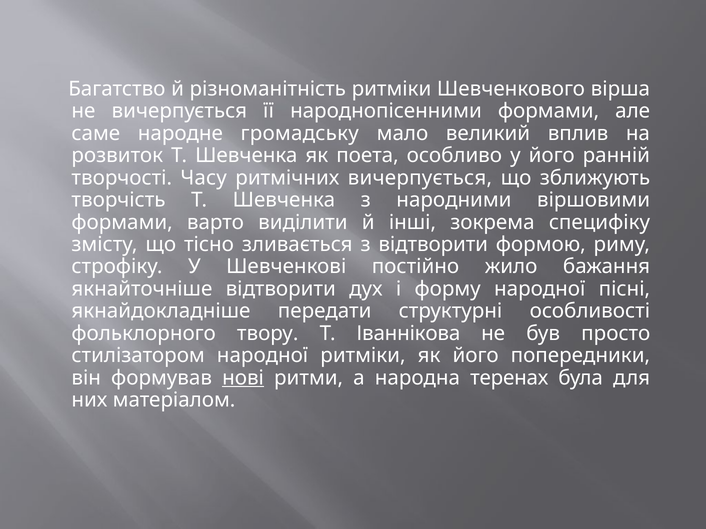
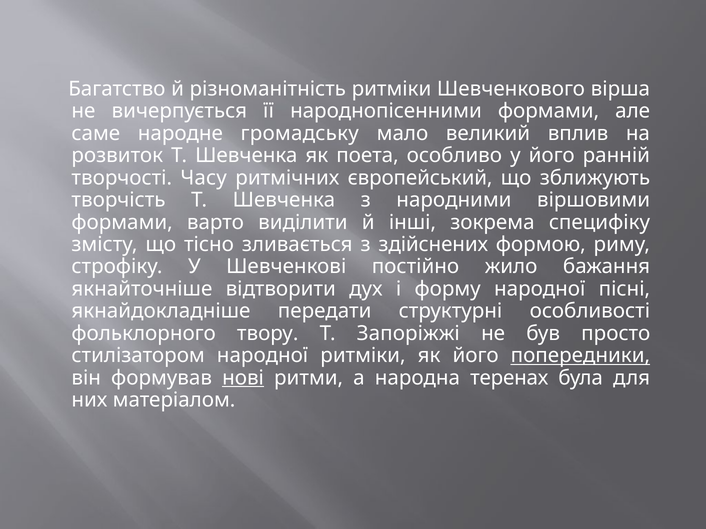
ритмічних вичерпується: вичерпується -> європейський
з відтворити: відтворити -> здійснених
Іваннікова: Іваннікова -> Запоріжжі
попередники underline: none -> present
